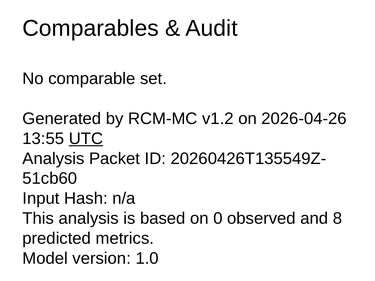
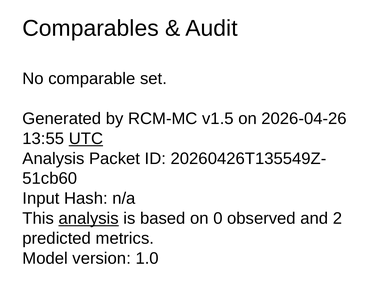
v1.2: v1.2 -> v1.5
analysis at (89, 219) underline: none -> present
8: 8 -> 2
